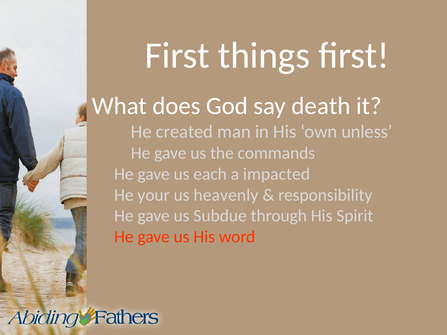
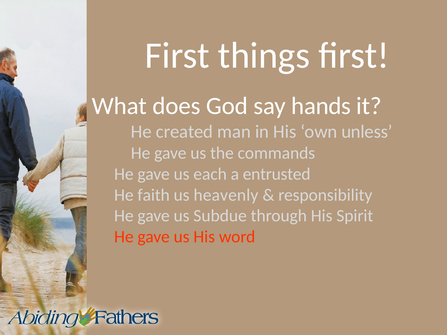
death: death -> hands
impacted: impacted -> entrusted
your: your -> faith
